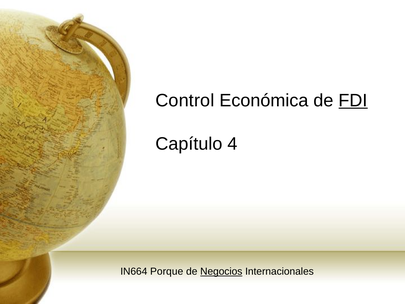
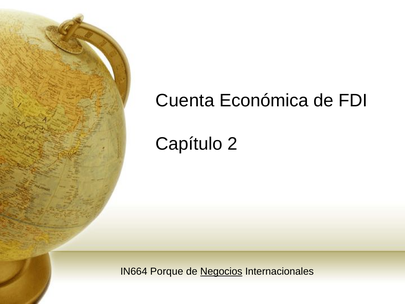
Control: Control -> Cuenta
FDI underline: present -> none
4: 4 -> 2
